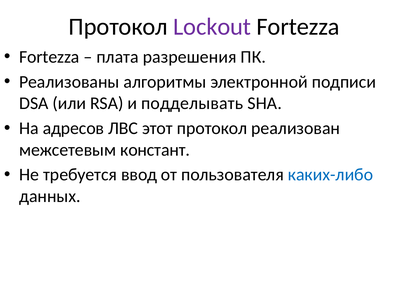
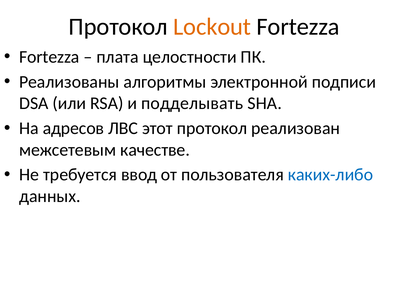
Lockout colour: purple -> orange
разрешения: разрешения -> целостности
констант: констант -> качестве
